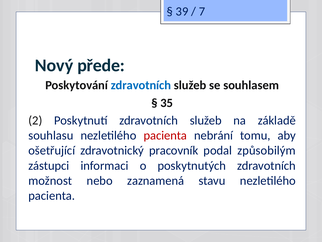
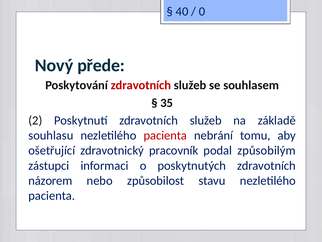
39: 39 -> 40
7: 7 -> 0
zdravotních at (141, 85) colour: blue -> red
možnost: možnost -> názorem
zaznamená: zaznamená -> způsobilost
